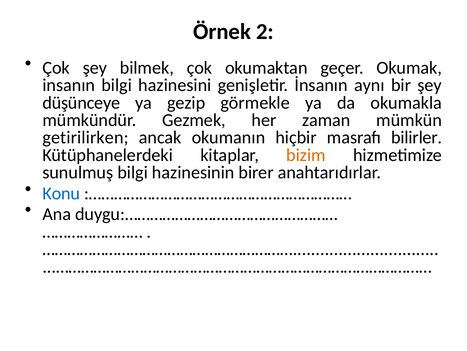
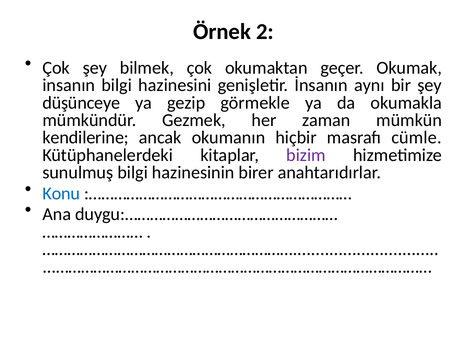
getirilirken: getirilirken -> kendilerine
bilirler: bilirler -> cümle
bizim colour: orange -> purple
